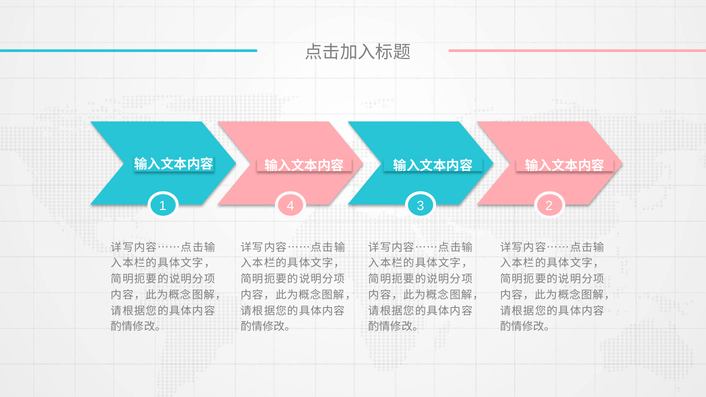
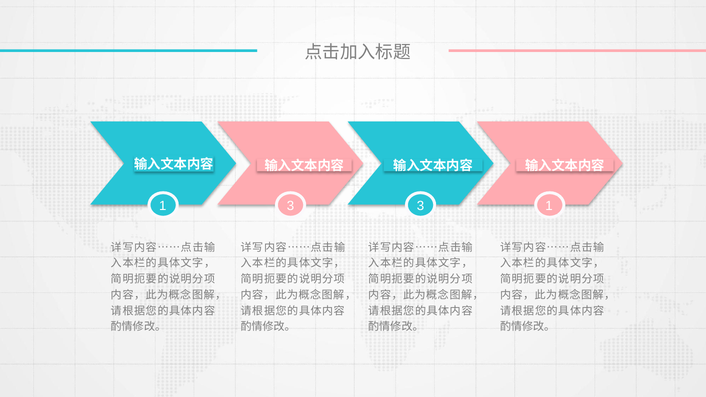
1 4: 4 -> 3
3 2: 2 -> 1
